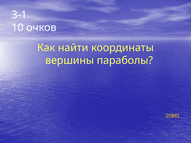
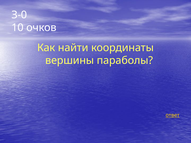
З-1: З-1 -> З-0
